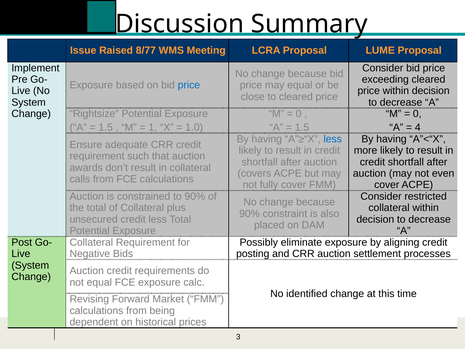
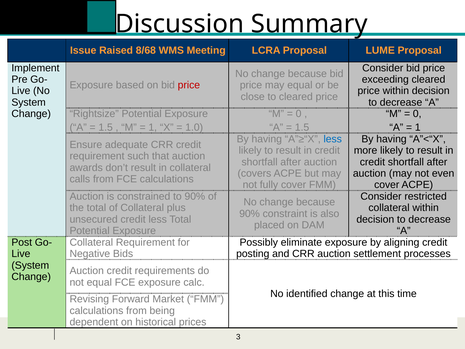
8/77: 8/77 -> 8/68
price at (189, 85) colour: blue -> red
4 at (418, 127): 4 -> 1
